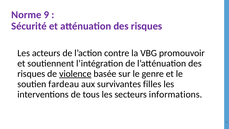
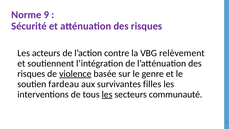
promouvoir: promouvoir -> relèvement
les at (107, 94) underline: none -> present
informations: informations -> communauté
